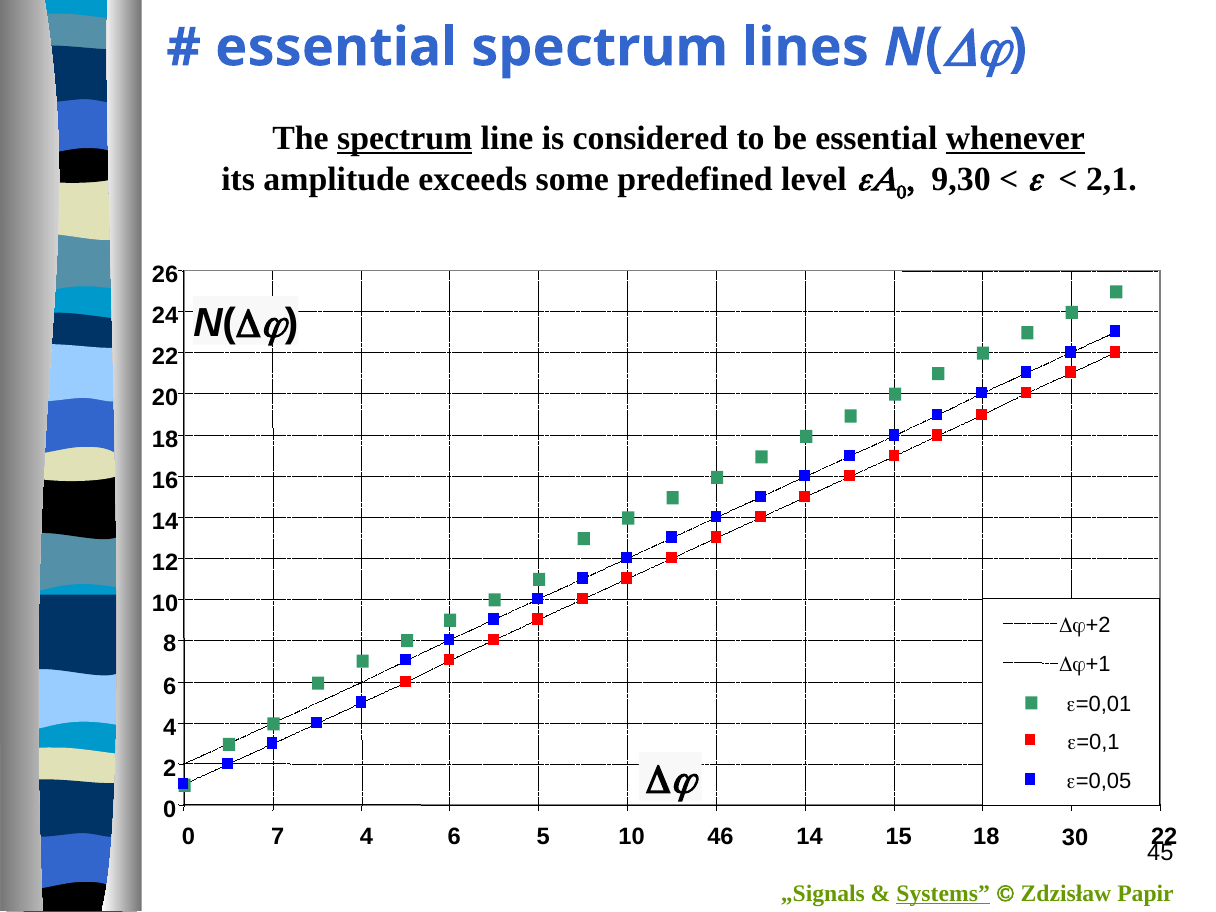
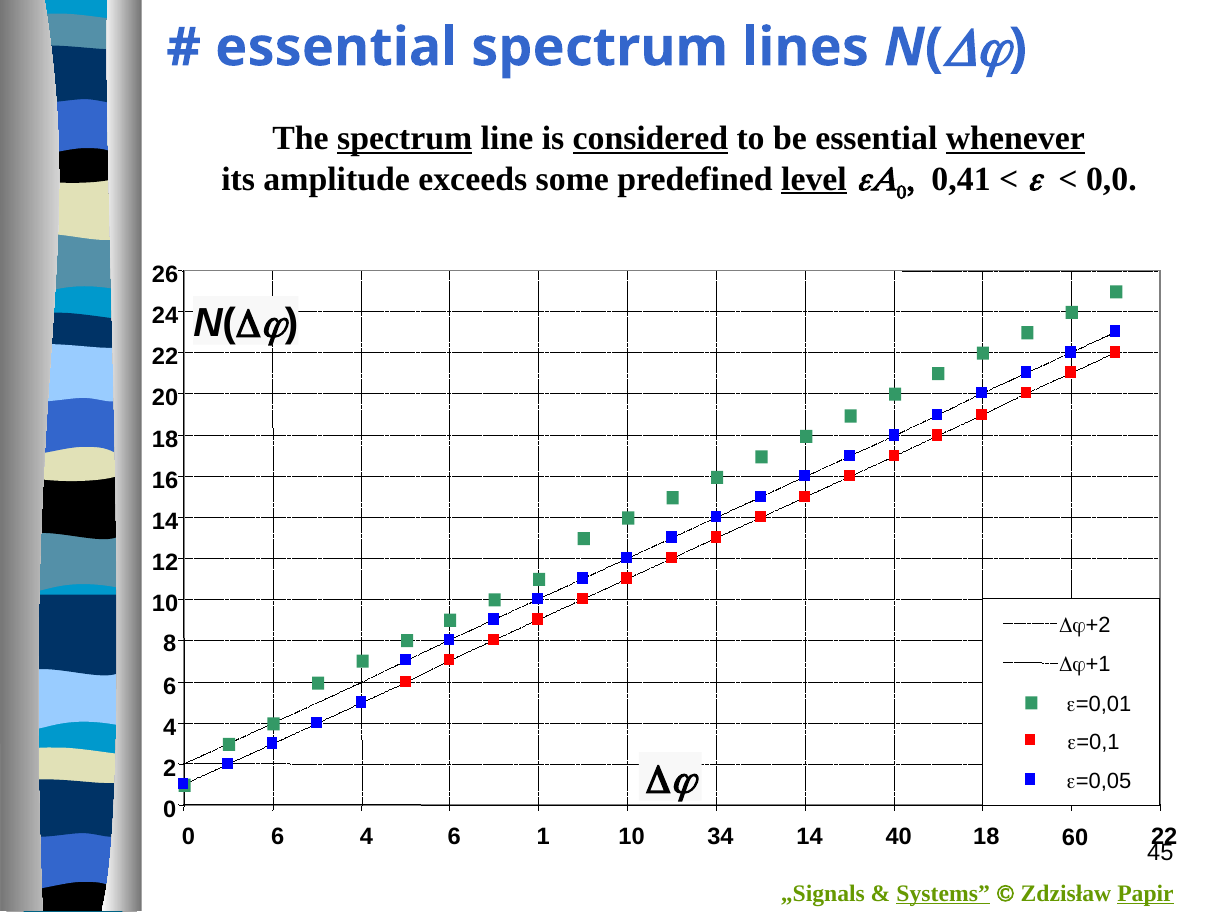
considered underline: none -> present
level underline: none -> present
9,30: 9,30 -> 0,41
2,1: 2,1 -> 0,0
0 7: 7 -> 6
5: 5 -> 1
46: 46 -> 34
15: 15 -> 40
30: 30 -> 60
Papir underline: none -> present
